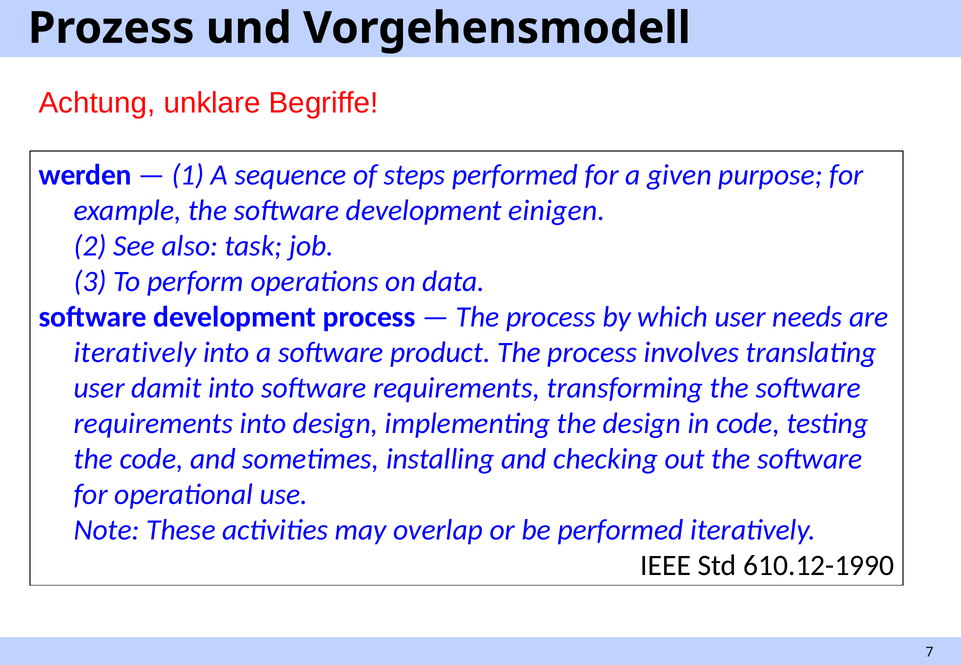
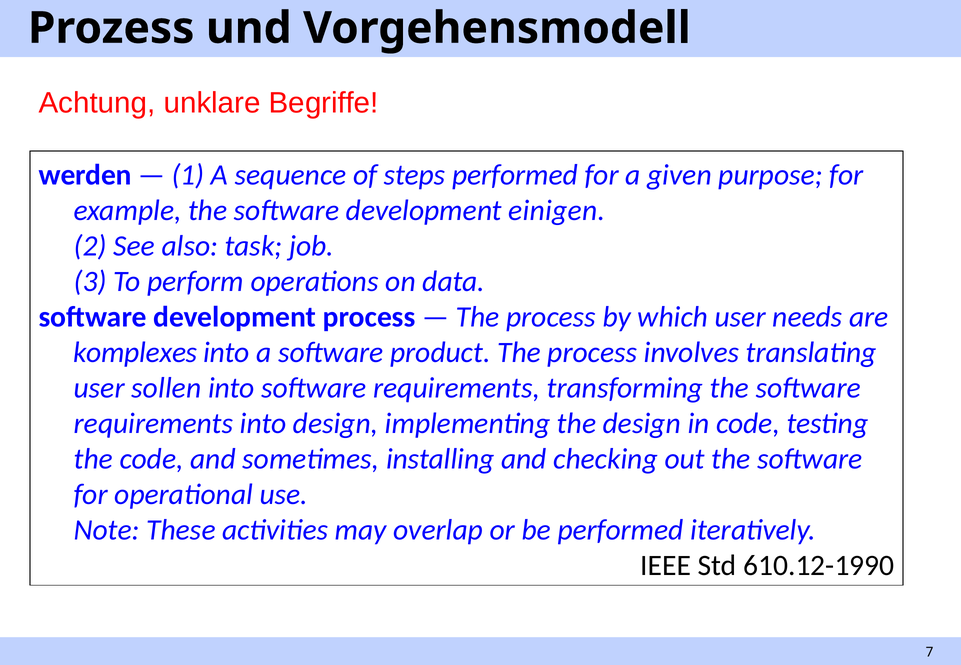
iteratively at (135, 353): iteratively -> komplexes
damit: damit -> sollen
